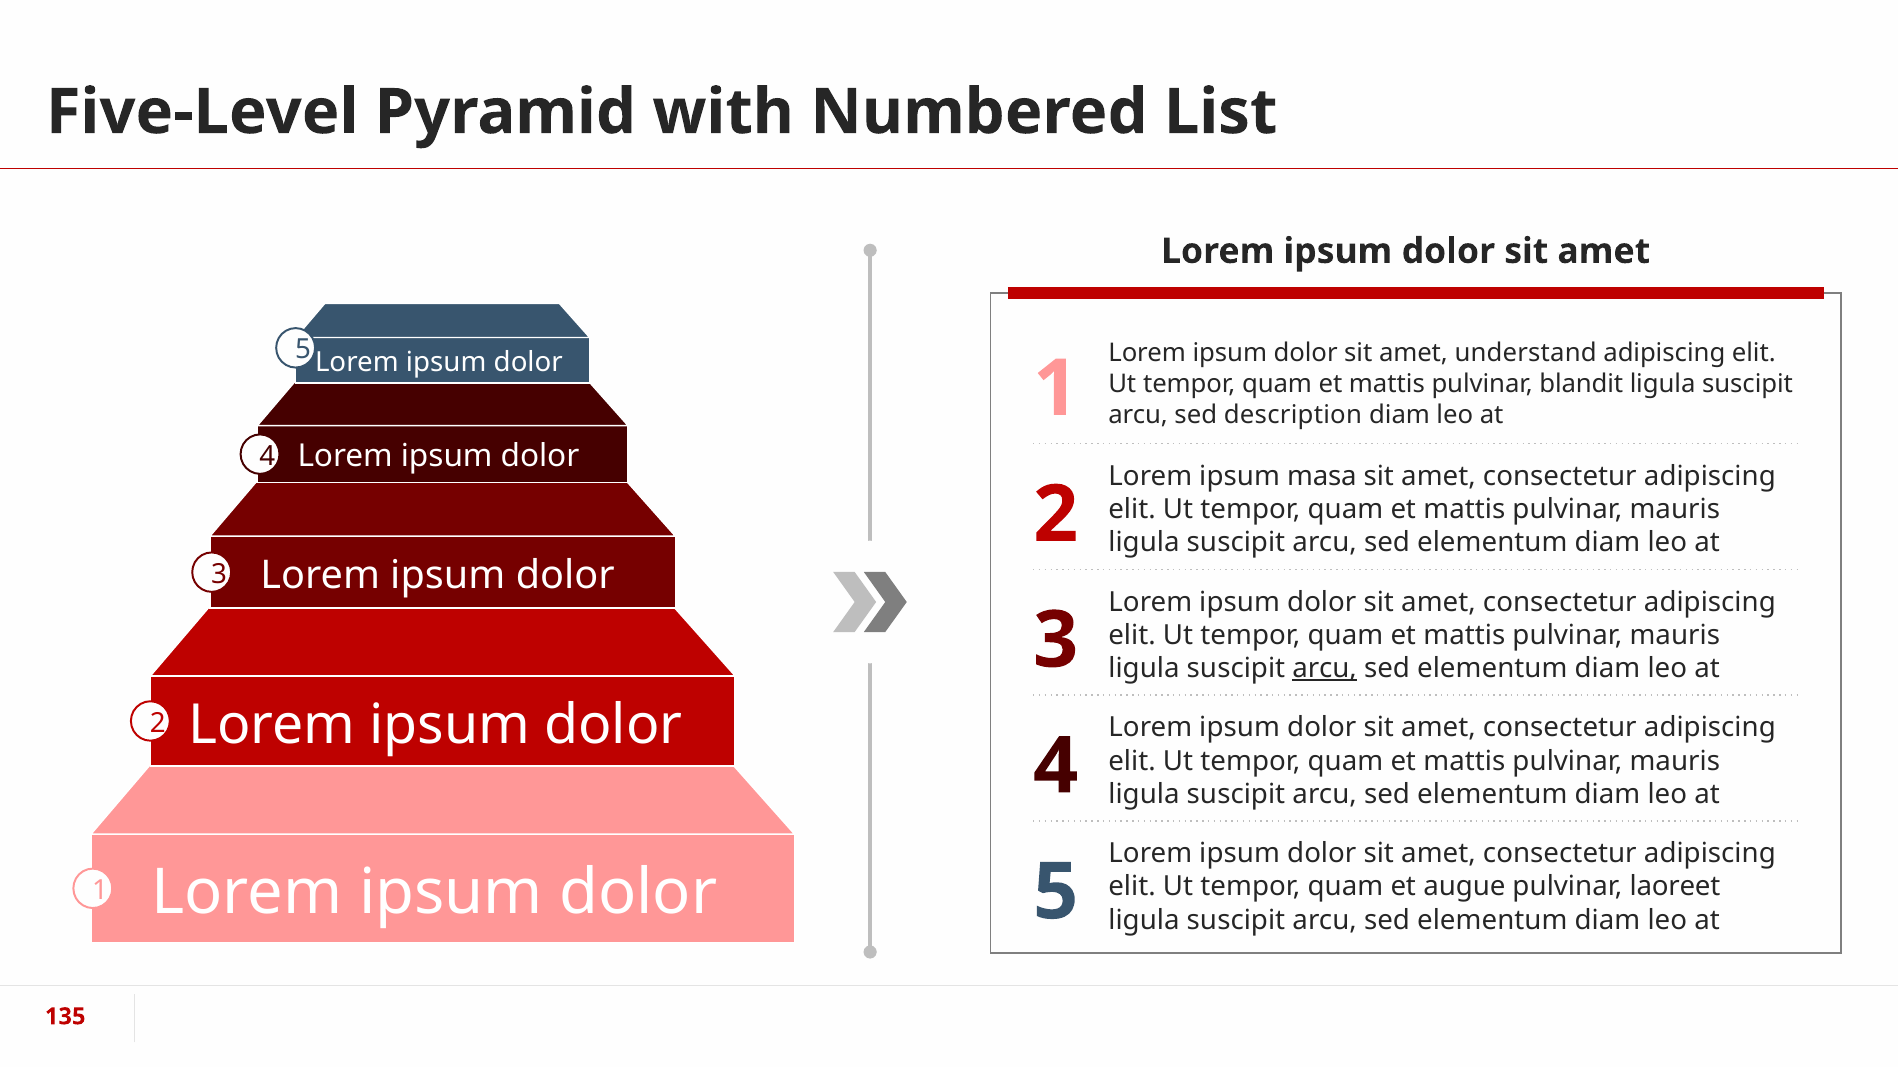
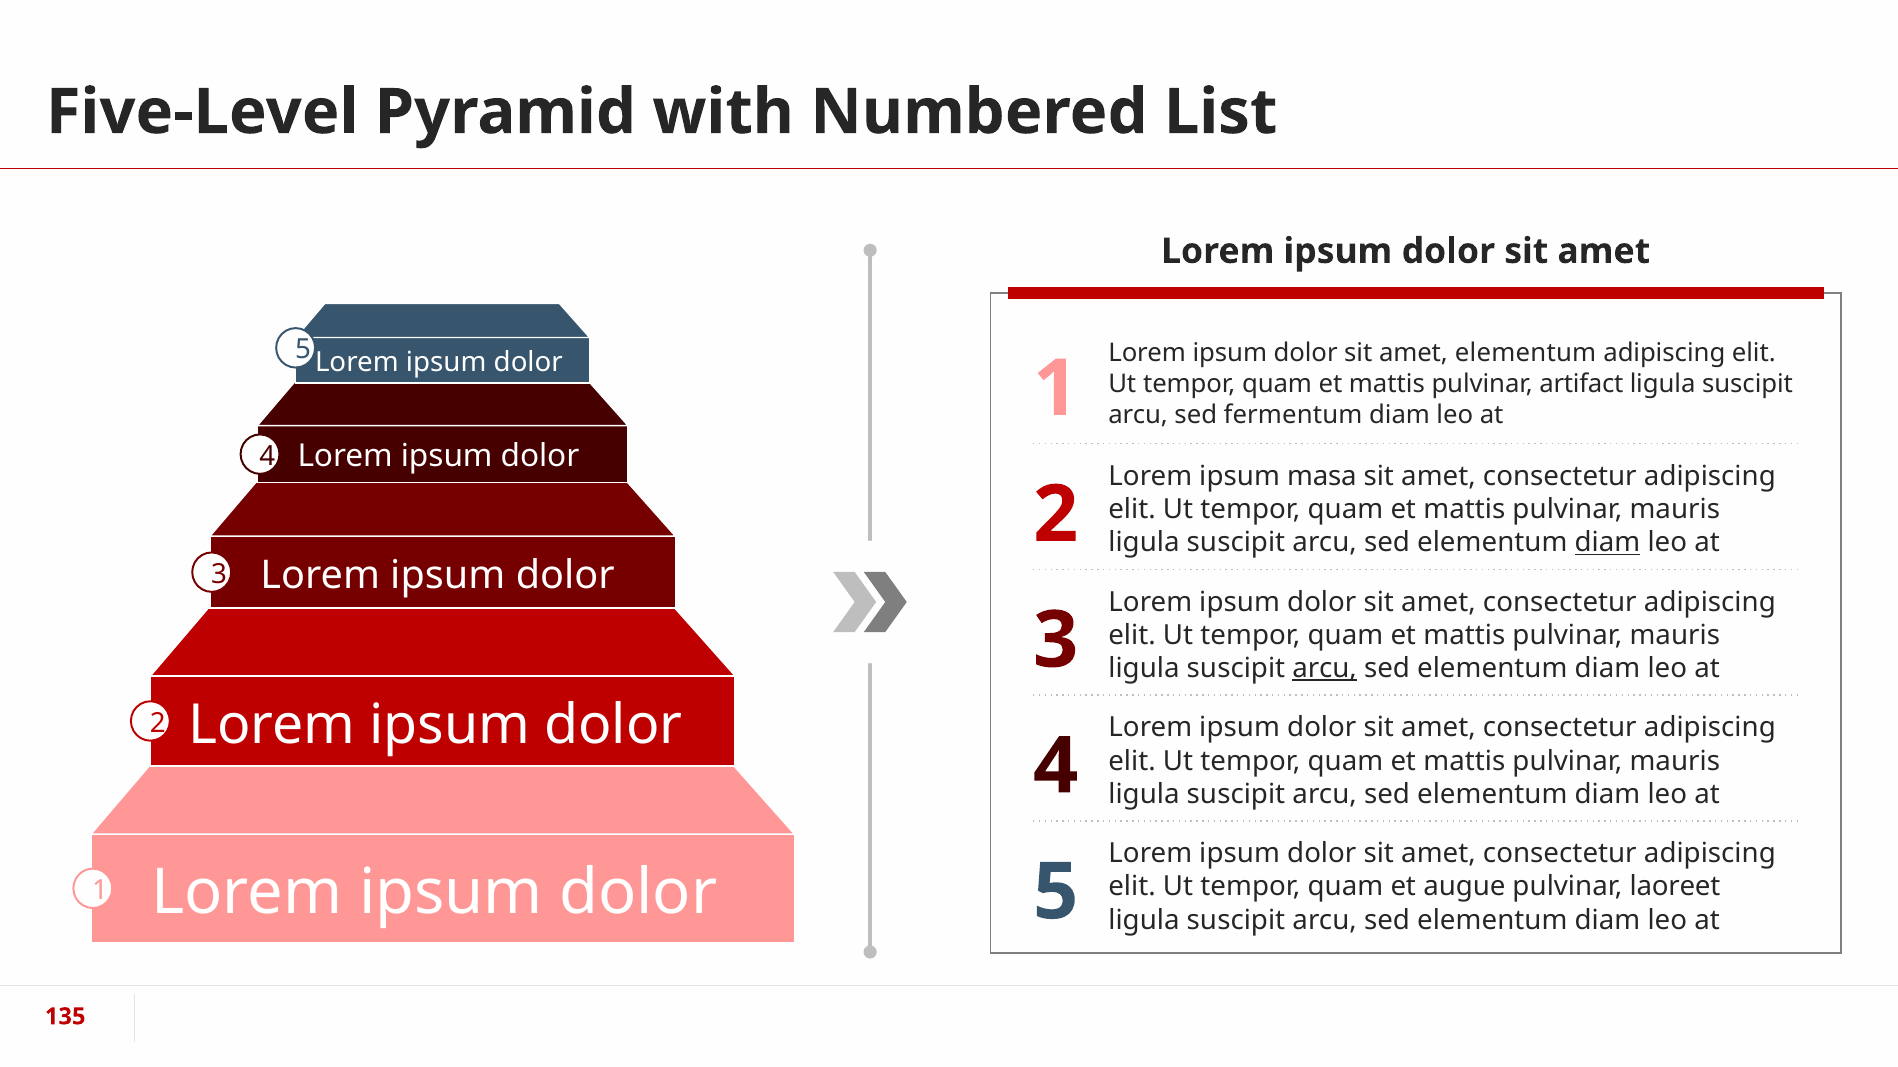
amet understand: understand -> elementum
blandit: blandit -> artifact
description: description -> fermentum
diam at (1607, 543) underline: none -> present
